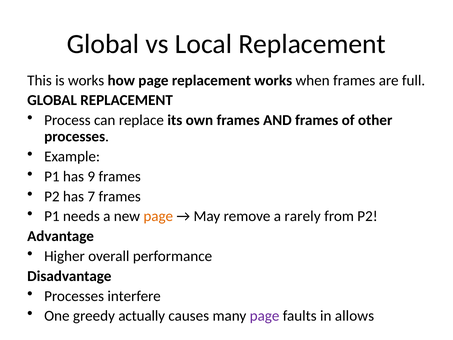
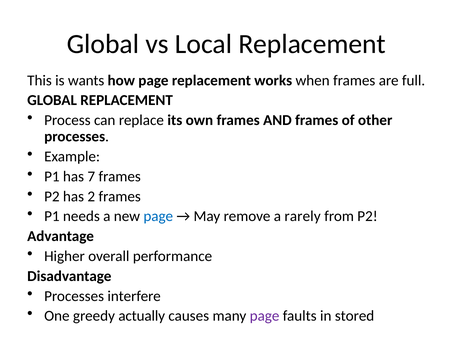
is works: works -> wants
9: 9 -> 7
7: 7 -> 2
page at (158, 216) colour: orange -> blue
allows: allows -> stored
